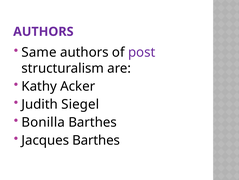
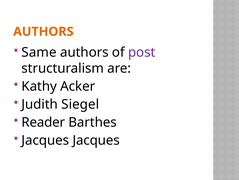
AUTHORS at (43, 32) colour: purple -> orange
Bonilla: Bonilla -> Reader
Jacques Barthes: Barthes -> Jacques
